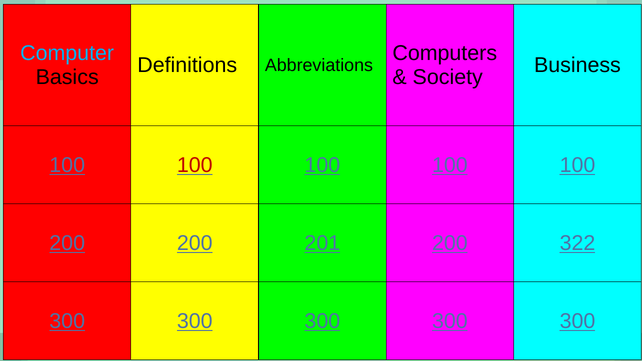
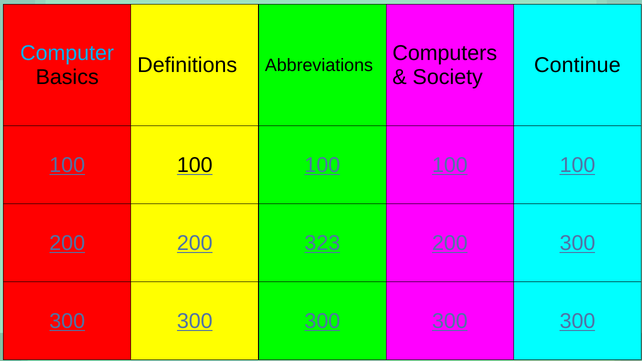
Business: Business -> Continue
100 at (195, 165) colour: red -> black
201: 201 -> 323
200 322: 322 -> 300
